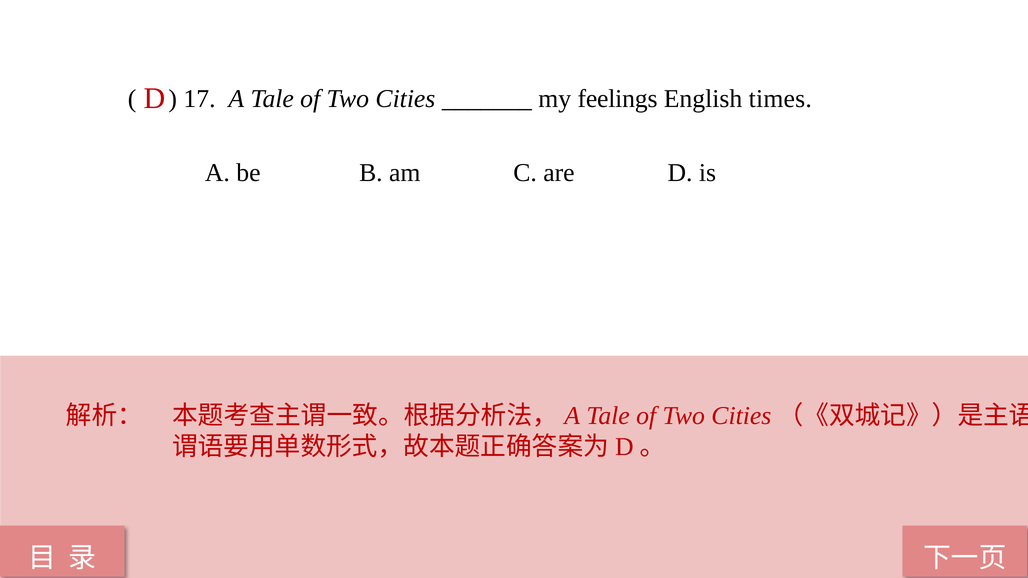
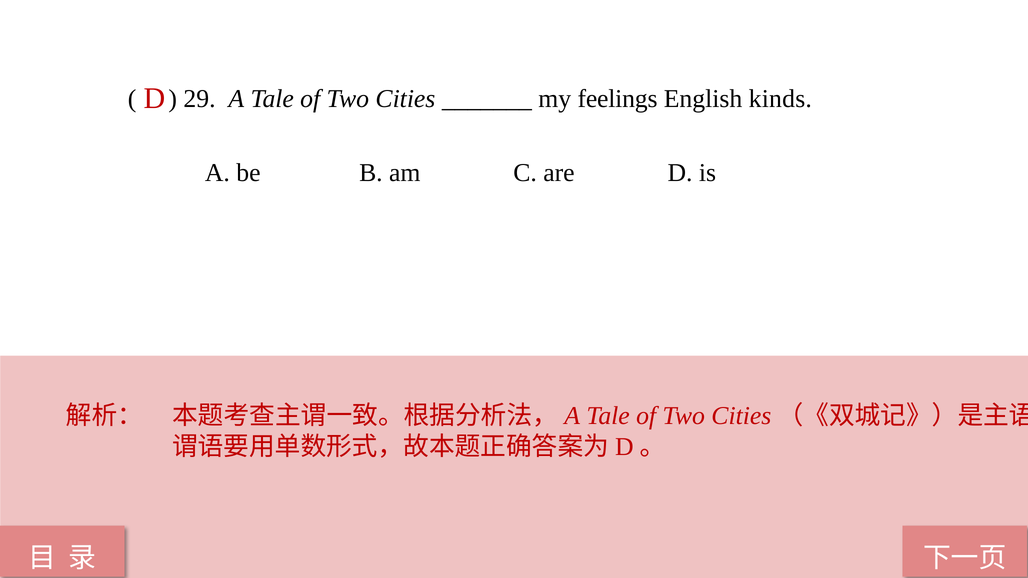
17: 17 -> 29
times: times -> kinds
